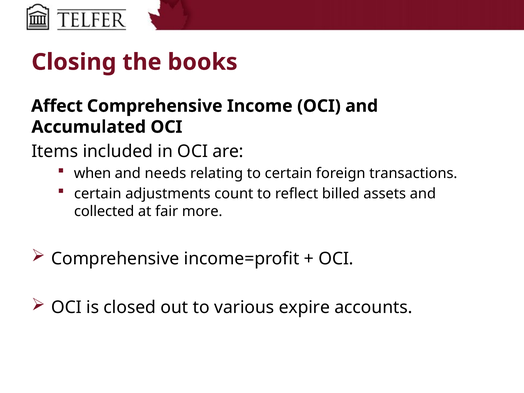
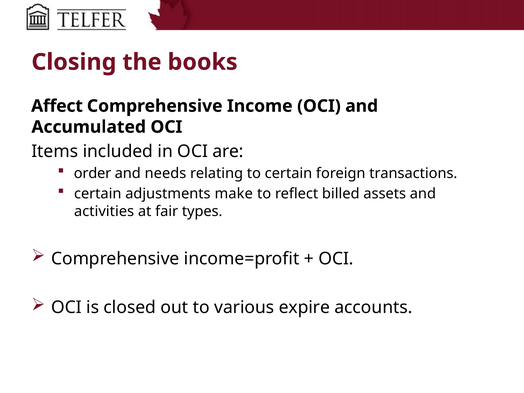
when: when -> order
count: count -> make
collected: collected -> activities
more: more -> types
